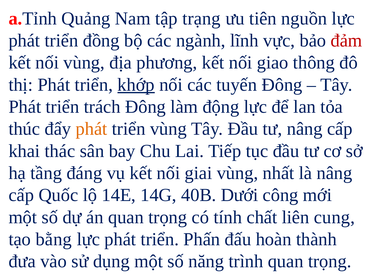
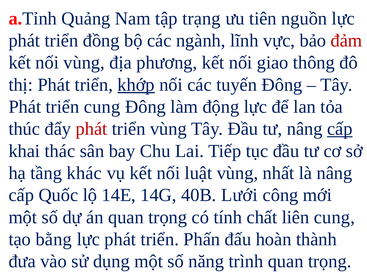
triển trách: trách -> cung
phát at (91, 129) colour: orange -> red
cấp at (340, 129) underline: none -> present
đáng: đáng -> khác
giai: giai -> luật
Dưới: Dưới -> Lưới
